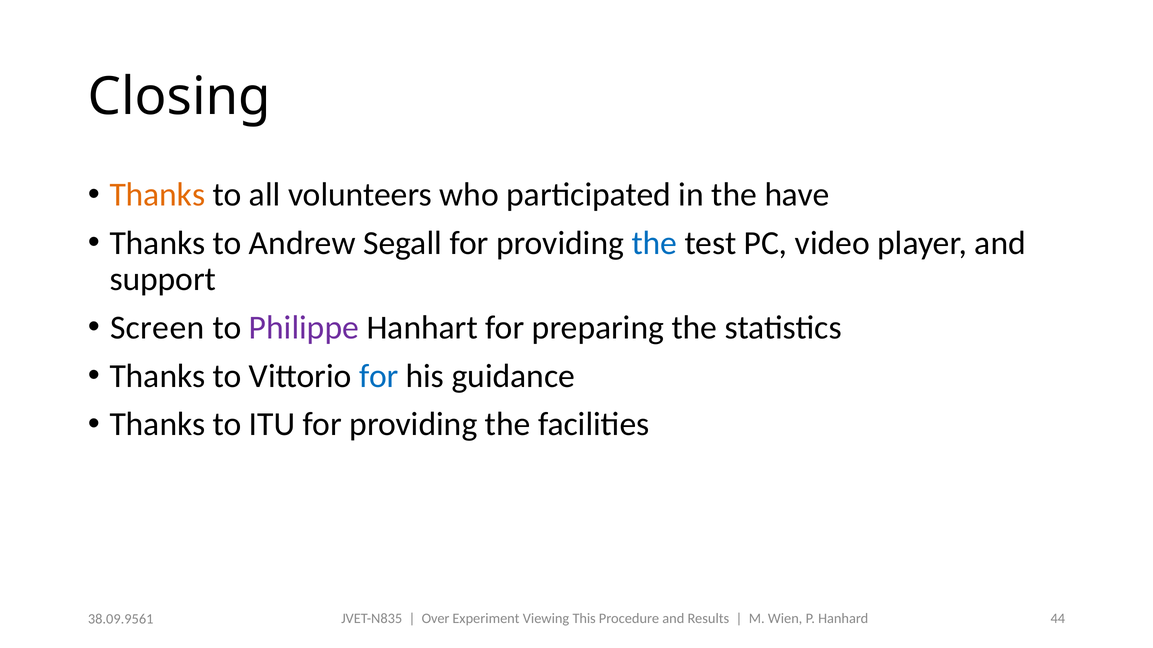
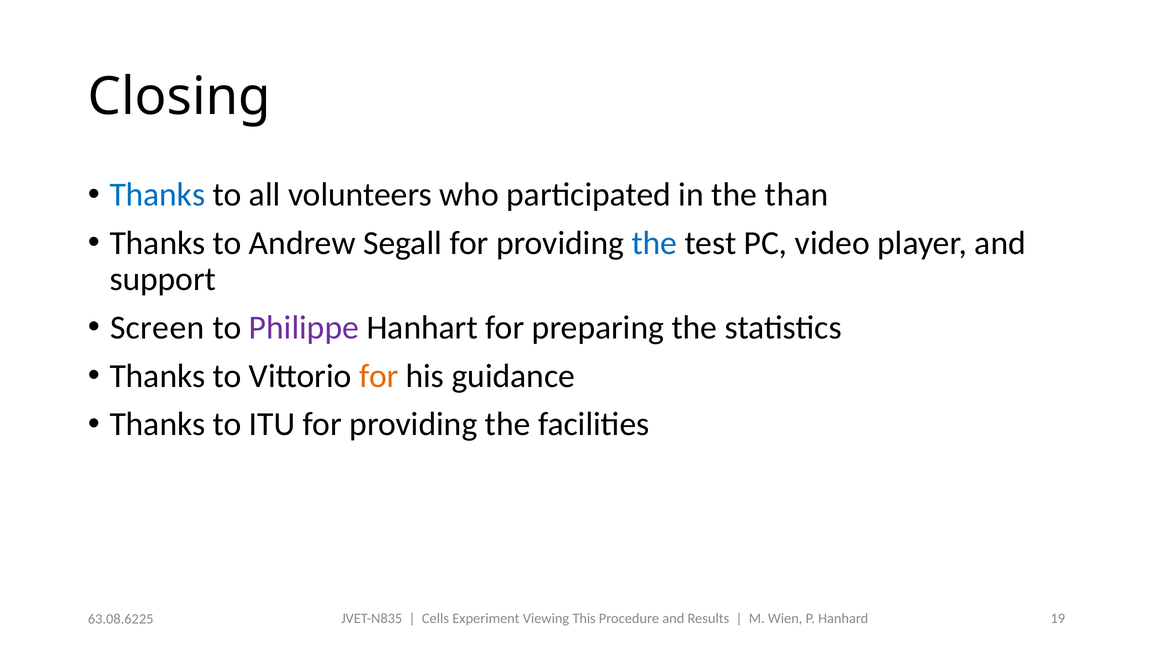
Thanks at (157, 195) colour: orange -> blue
have: have -> than
for at (379, 376) colour: blue -> orange
Over: Over -> Cells
44: 44 -> 19
38.09.9561: 38.09.9561 -> 63.08.6225
